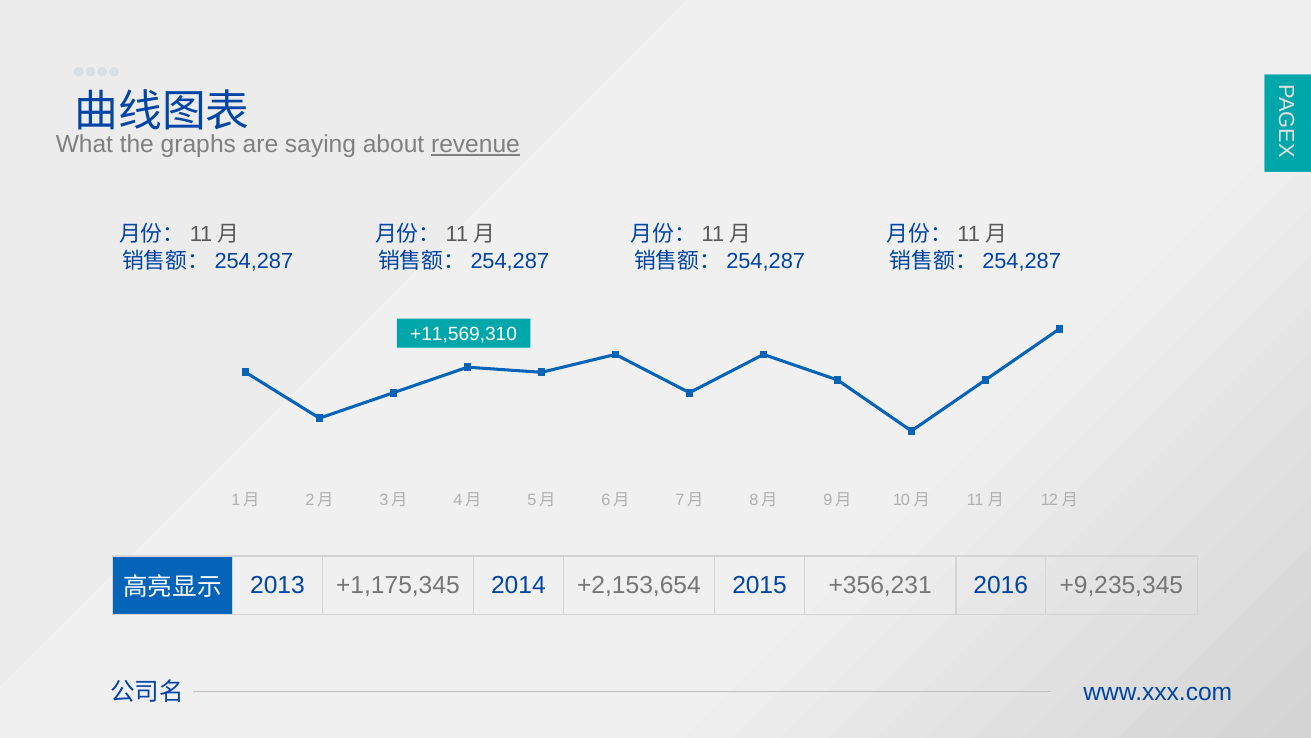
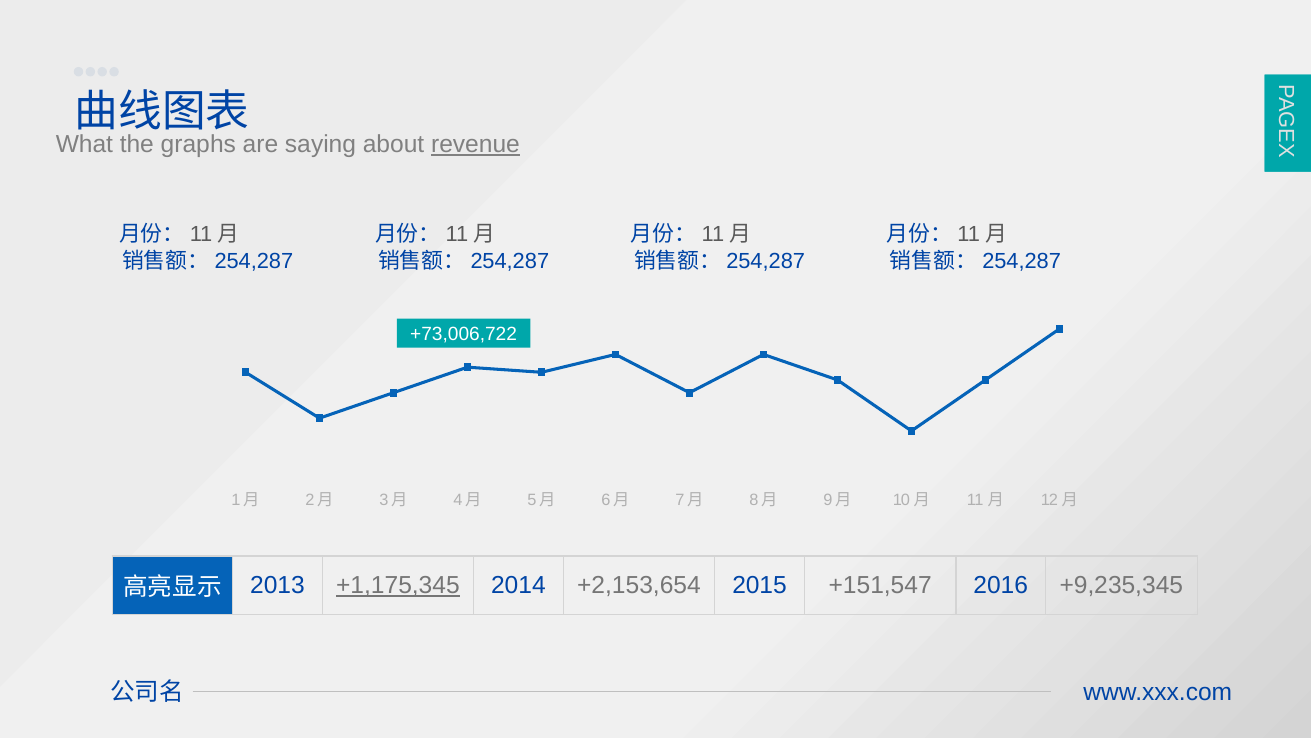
+11,569,310: +11,569,310 -> +73,006,722
+1,175,345 underline: none -> present
+356,231: +356,231 -> +151,547
